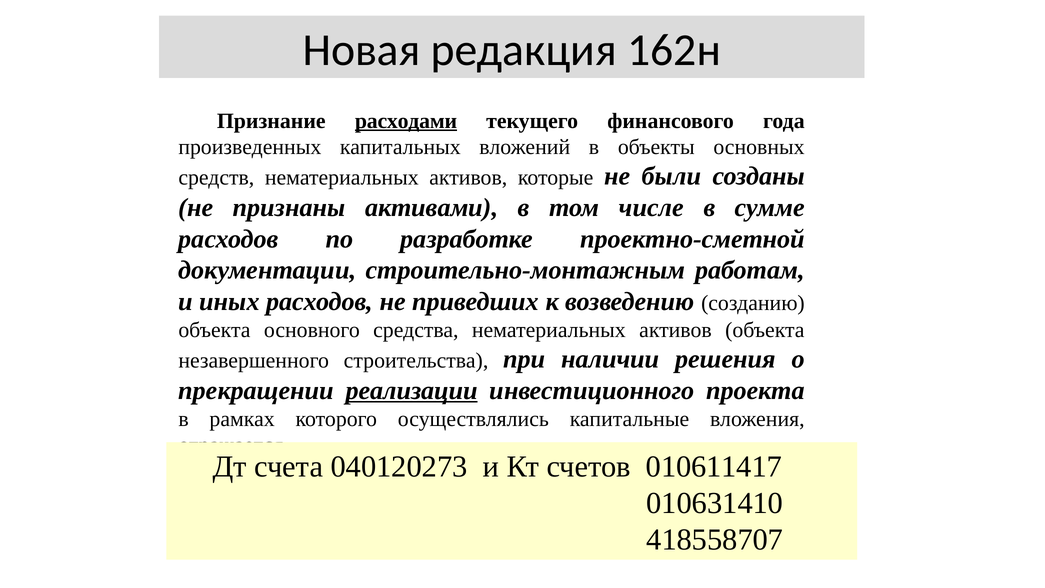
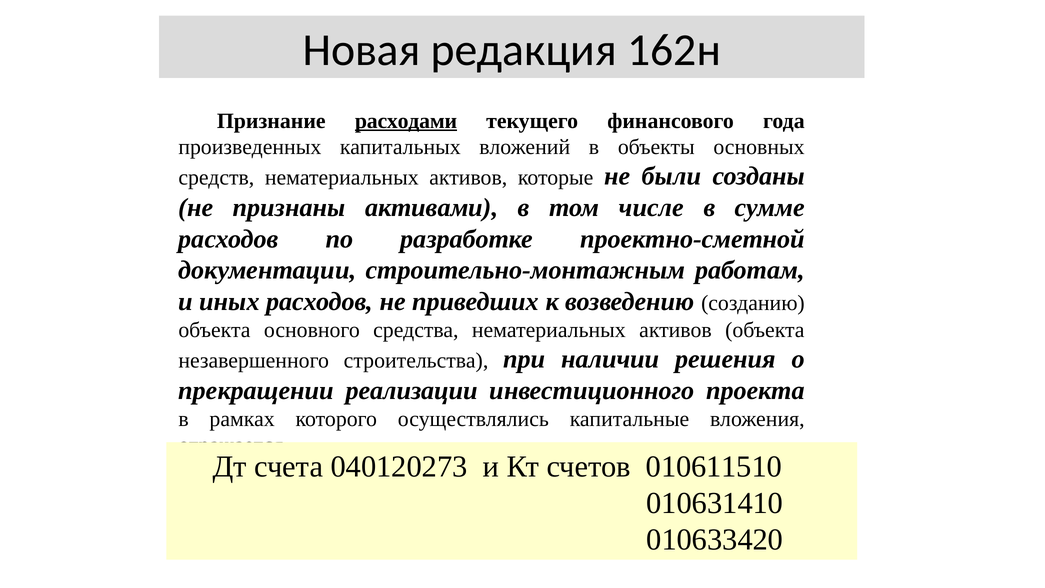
реализации underline: present -> none
010611417: 010611417 -> 010611510
418558707: 418558707 -> 010633420
